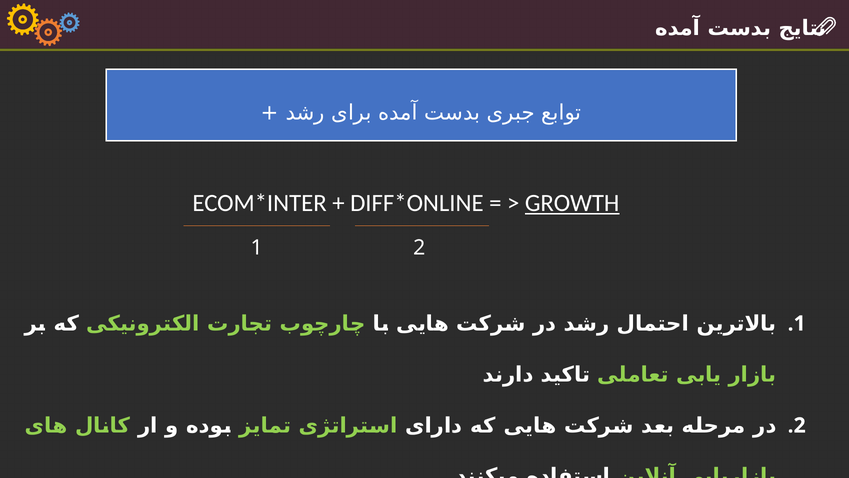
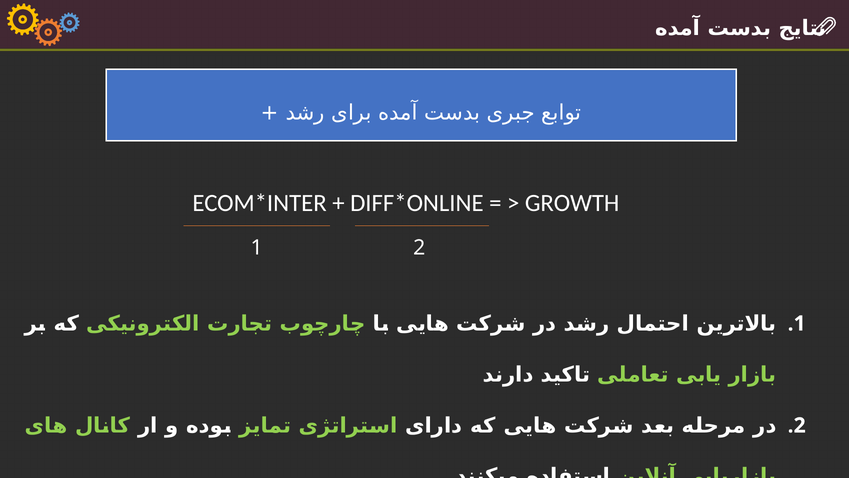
GROWTH underline: present -> none
